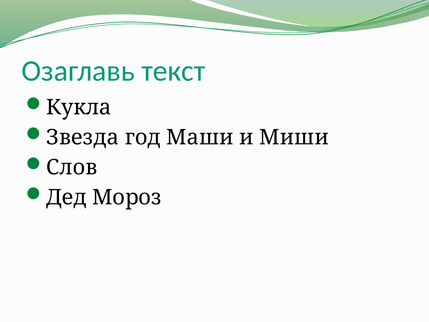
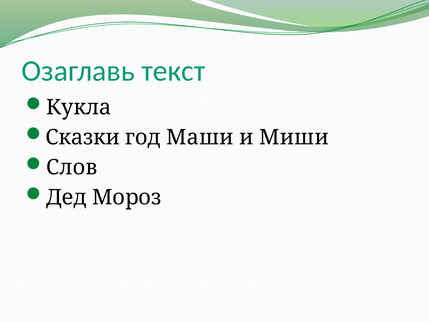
Звезда: Звезда -> Сказки
